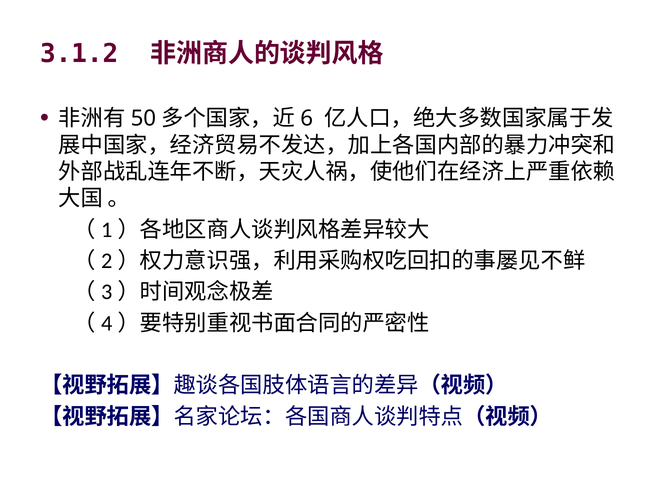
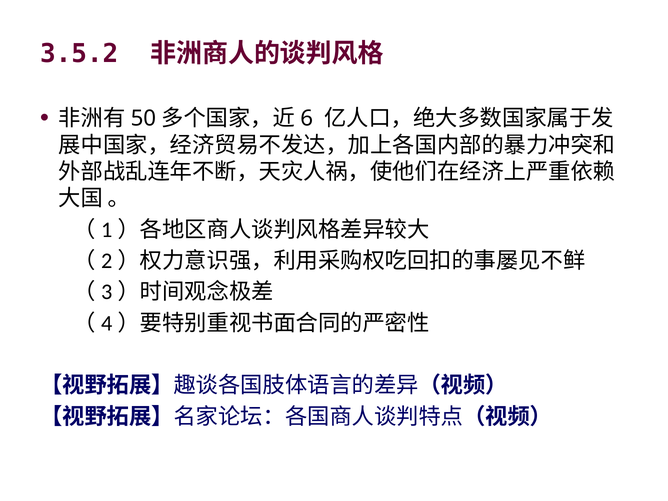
3.1.2: 3.1.2 -> 3.5.2
